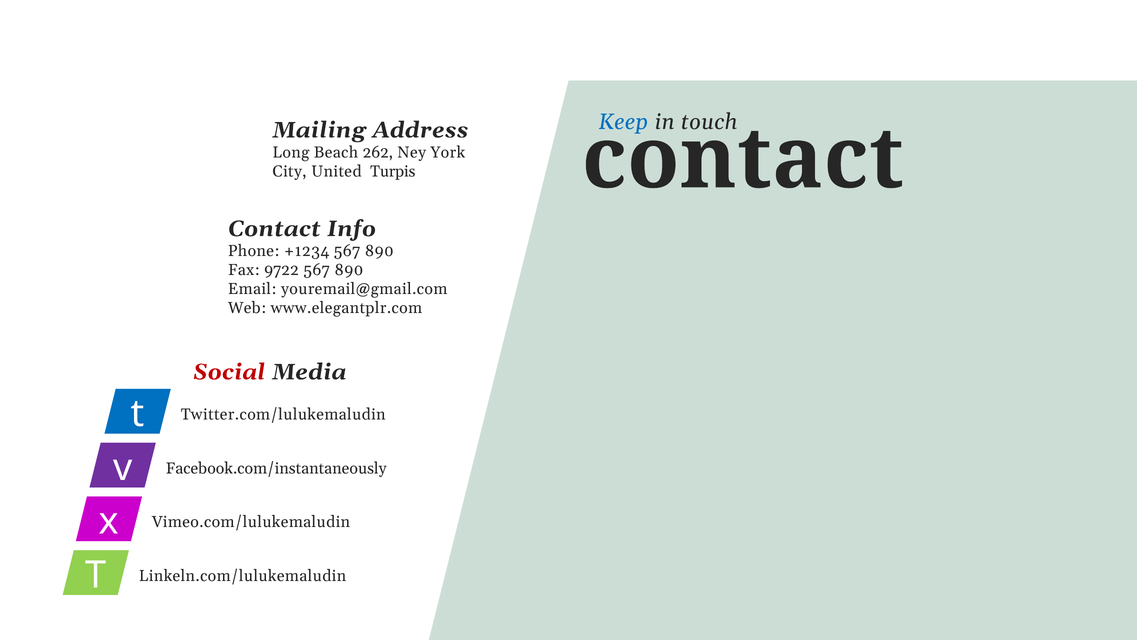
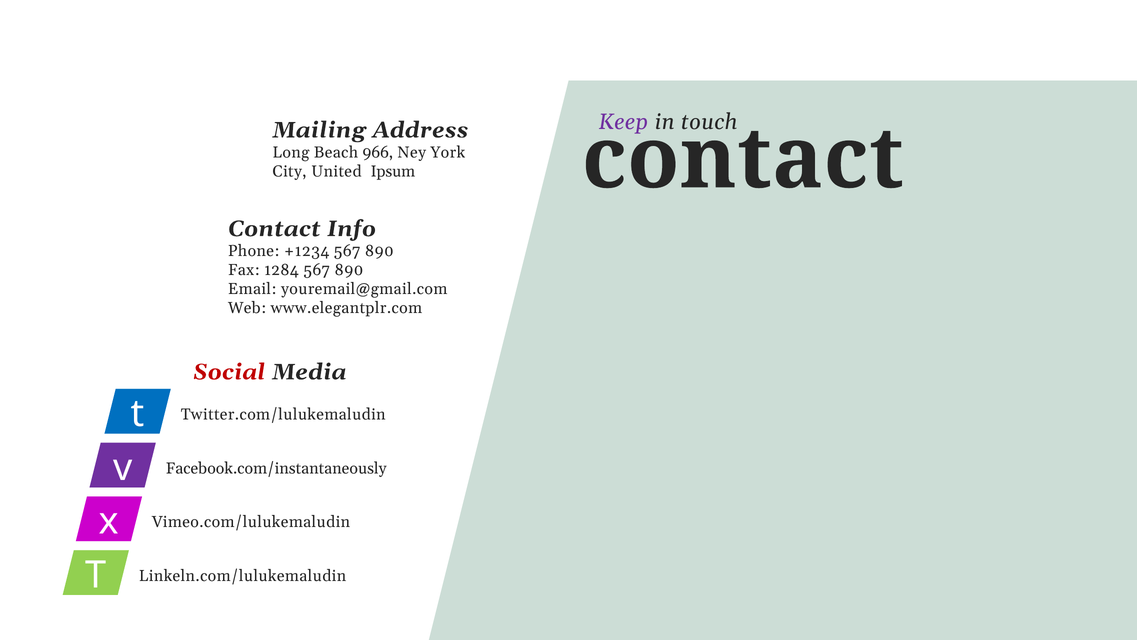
Keep colour: blue -> purple
262: 262 -> 966
Turpis: Turpis -> Ipsum
9722: 9722 -> 1284
